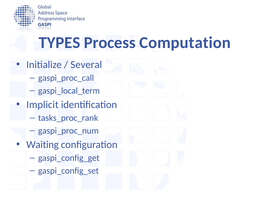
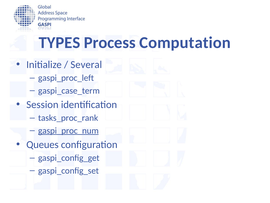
gaspi_proc_call: gaspi_proc_call -> gaspi_proc_left
gaspi_local_term: gaspi_local_term -> gaspi_case_term
Implicit: Implicit -> Session
gaspi_proc_num underline: none -> present
Waiting: Waiting -> Queues
